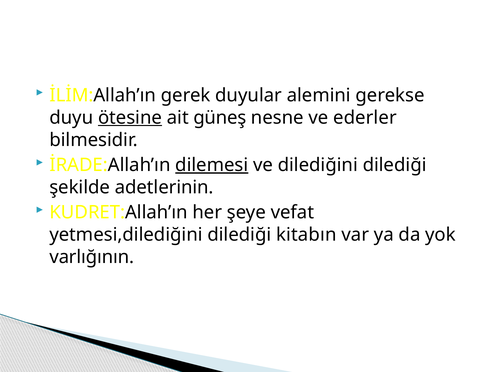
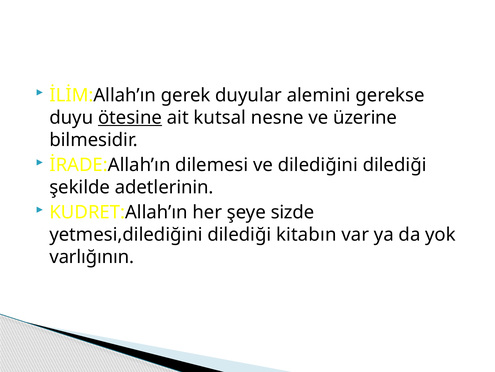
güneş: güneş -> kutsal
ederler: ederler -> üzerine
dilemesi underline: present -> none
vefat: vefat -> sizde
